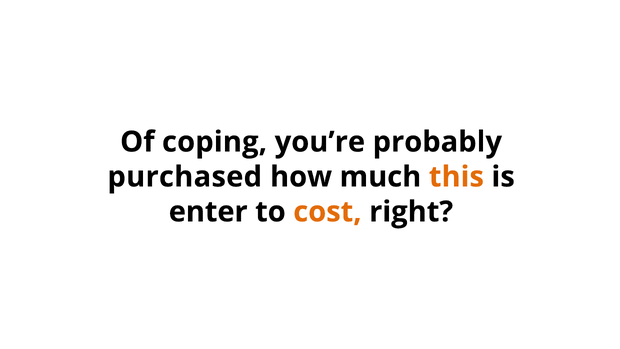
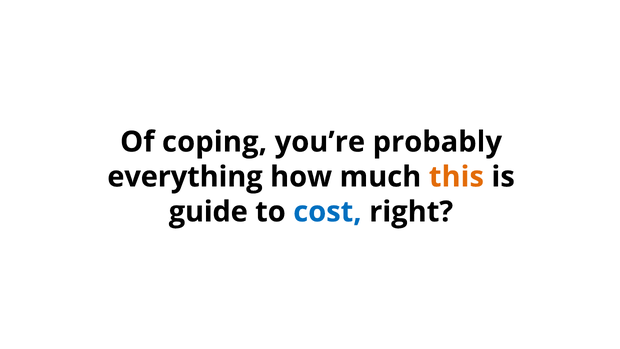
purchased: purchased -> everything
enter: enter -> guide
cost colour: orange -> blue
